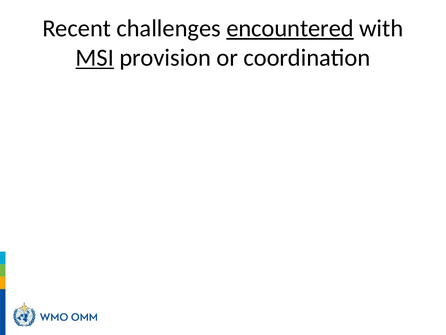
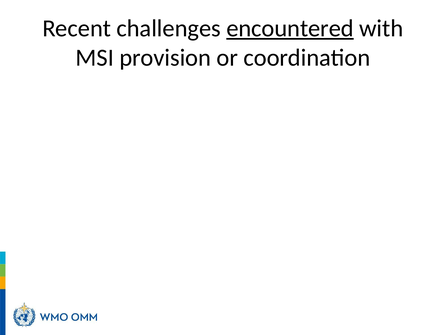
MSI underline: present -> none
